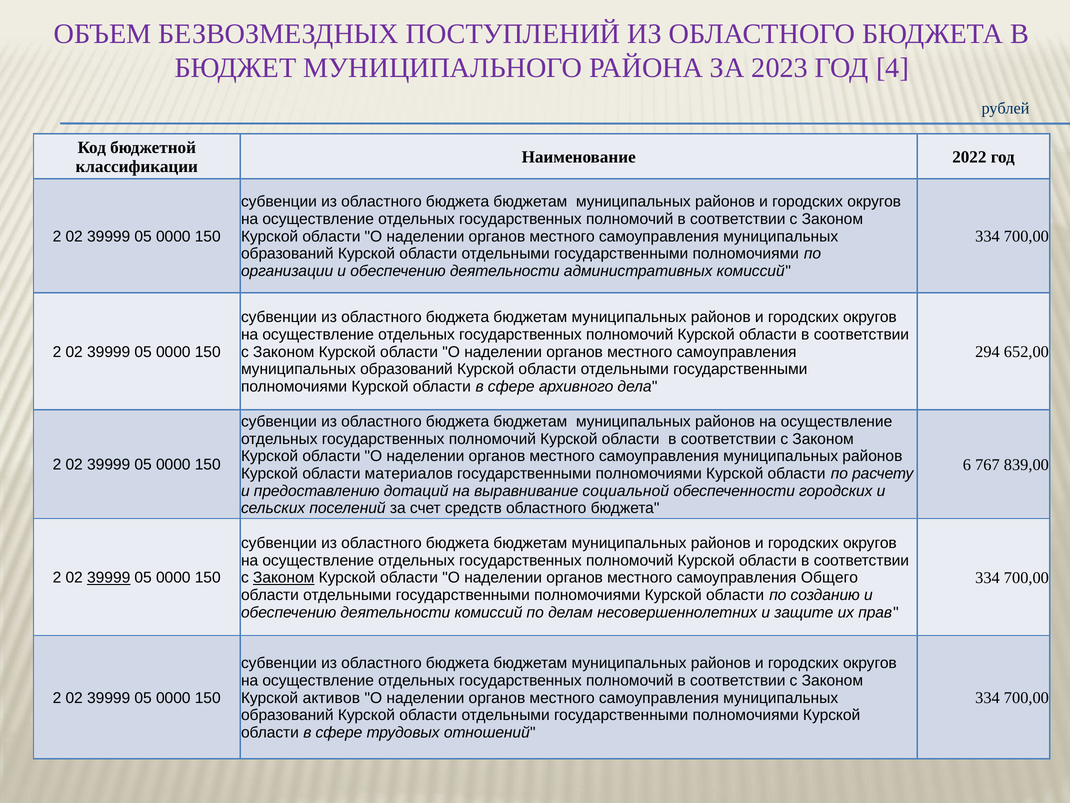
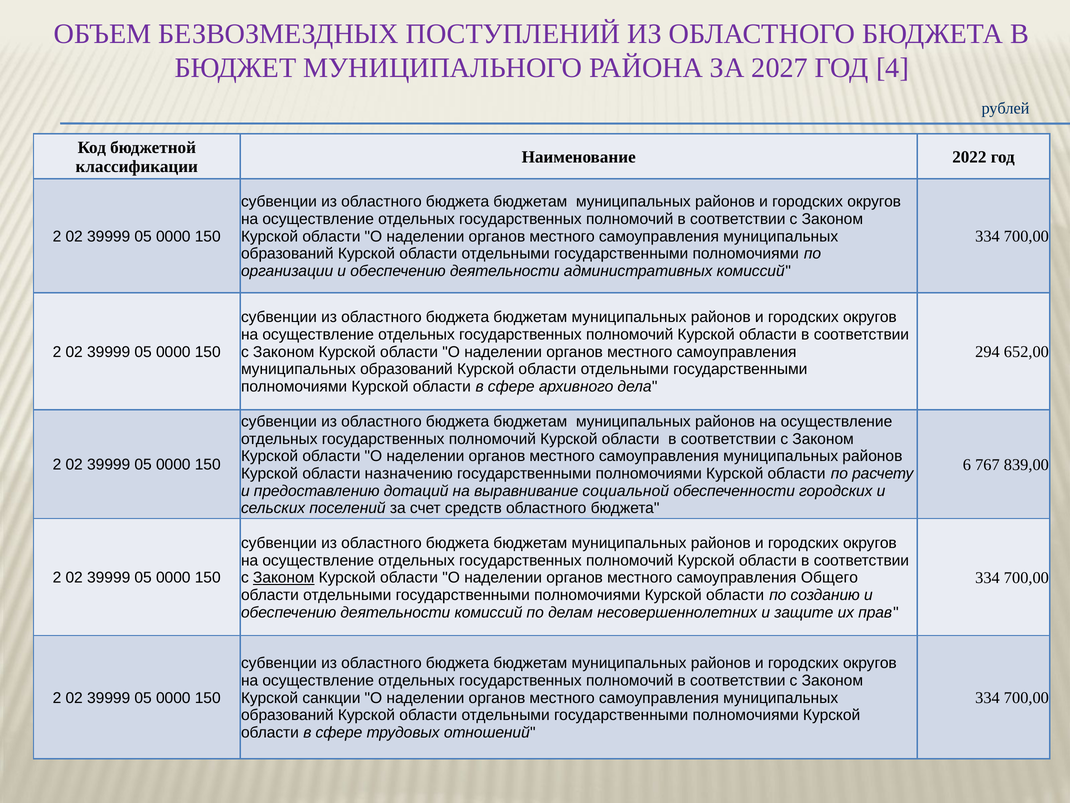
2023: 2023 -> 2027
материалов: материалов -> назначению
39999 at (109, 577) underline: present -> none
активов: активов -> санкции
